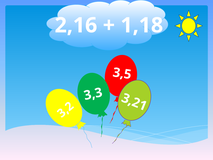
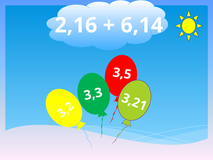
1,18: 1,18 -> 6,14
